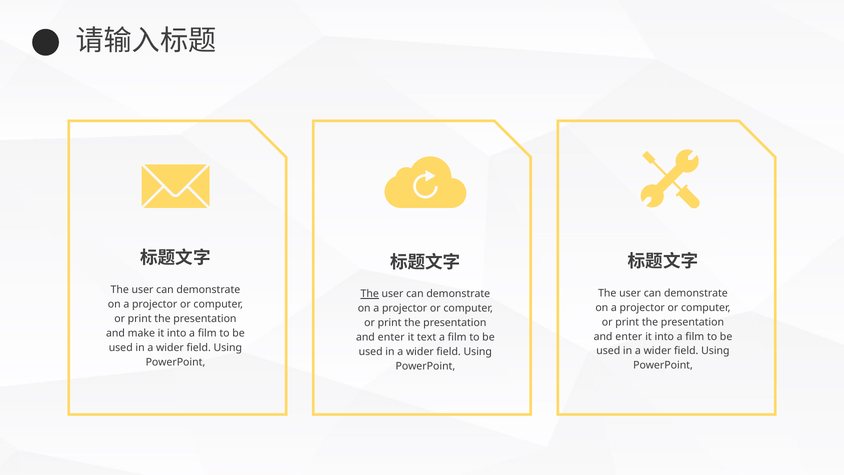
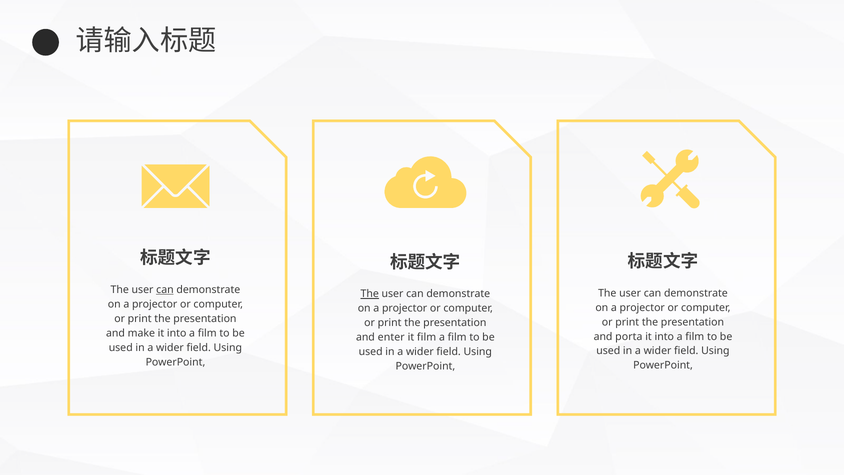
can at (165, 290) underline: none -> present
enter at (629, 336): enter -> porta
it text: text -> film
